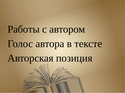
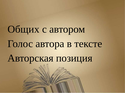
Работы: Работы -> Общих
